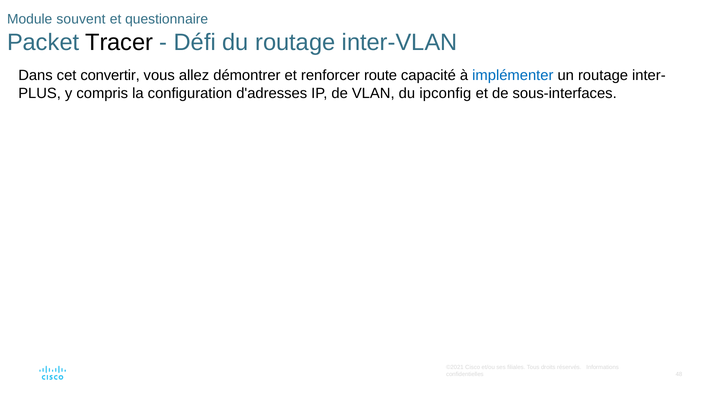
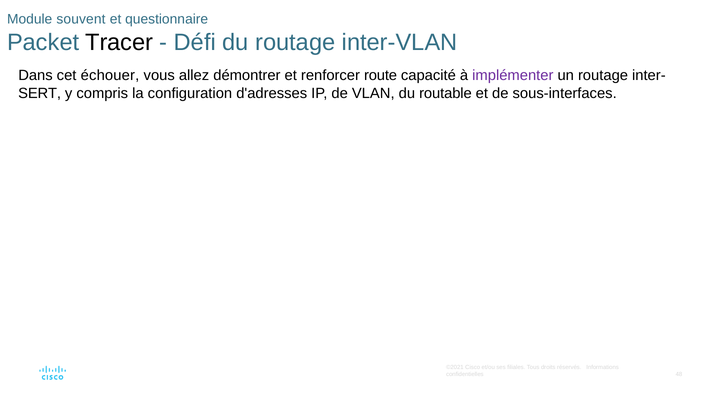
convertir: convertir -> échouer
implémenter colour: blue -> purple
PLUS: PLUS -> SERT
ipconfig: ipconfig -> routable
